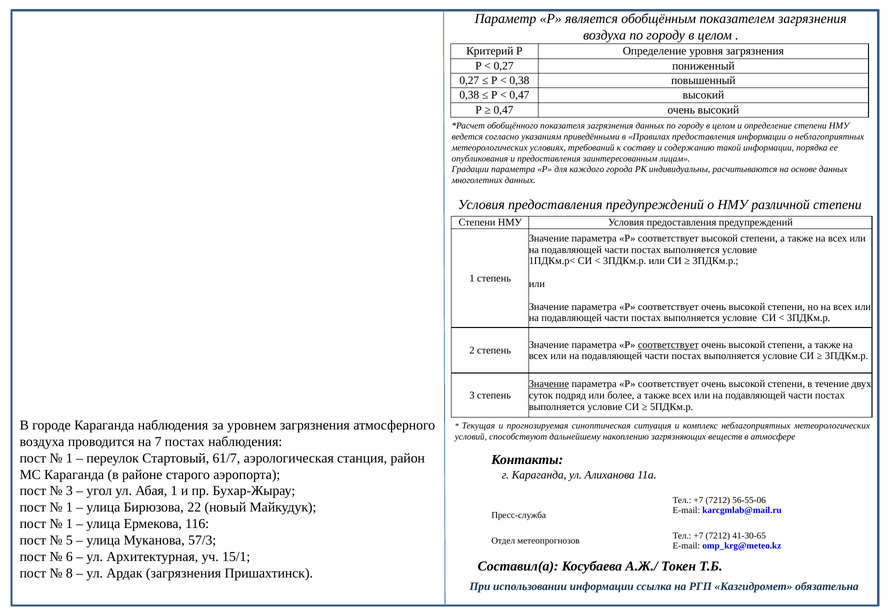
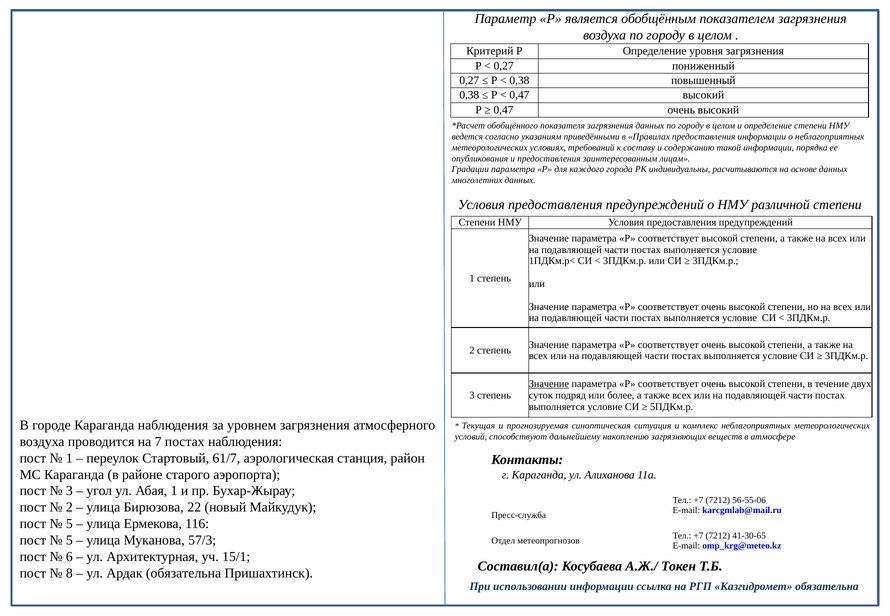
соответствует at (668, 345) underline: present -> none
1 at (69, 507): 1 -> 2
1 at (69, 524): 1 -> 5
Ардак загрязнения: загрязнения -> обязательна
